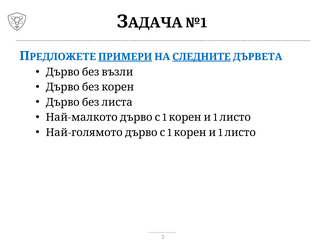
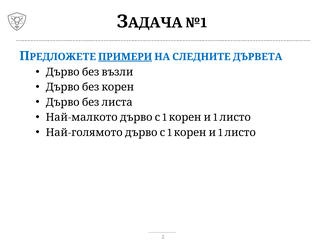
СЛЕДНИТЕ underline: present -> none
